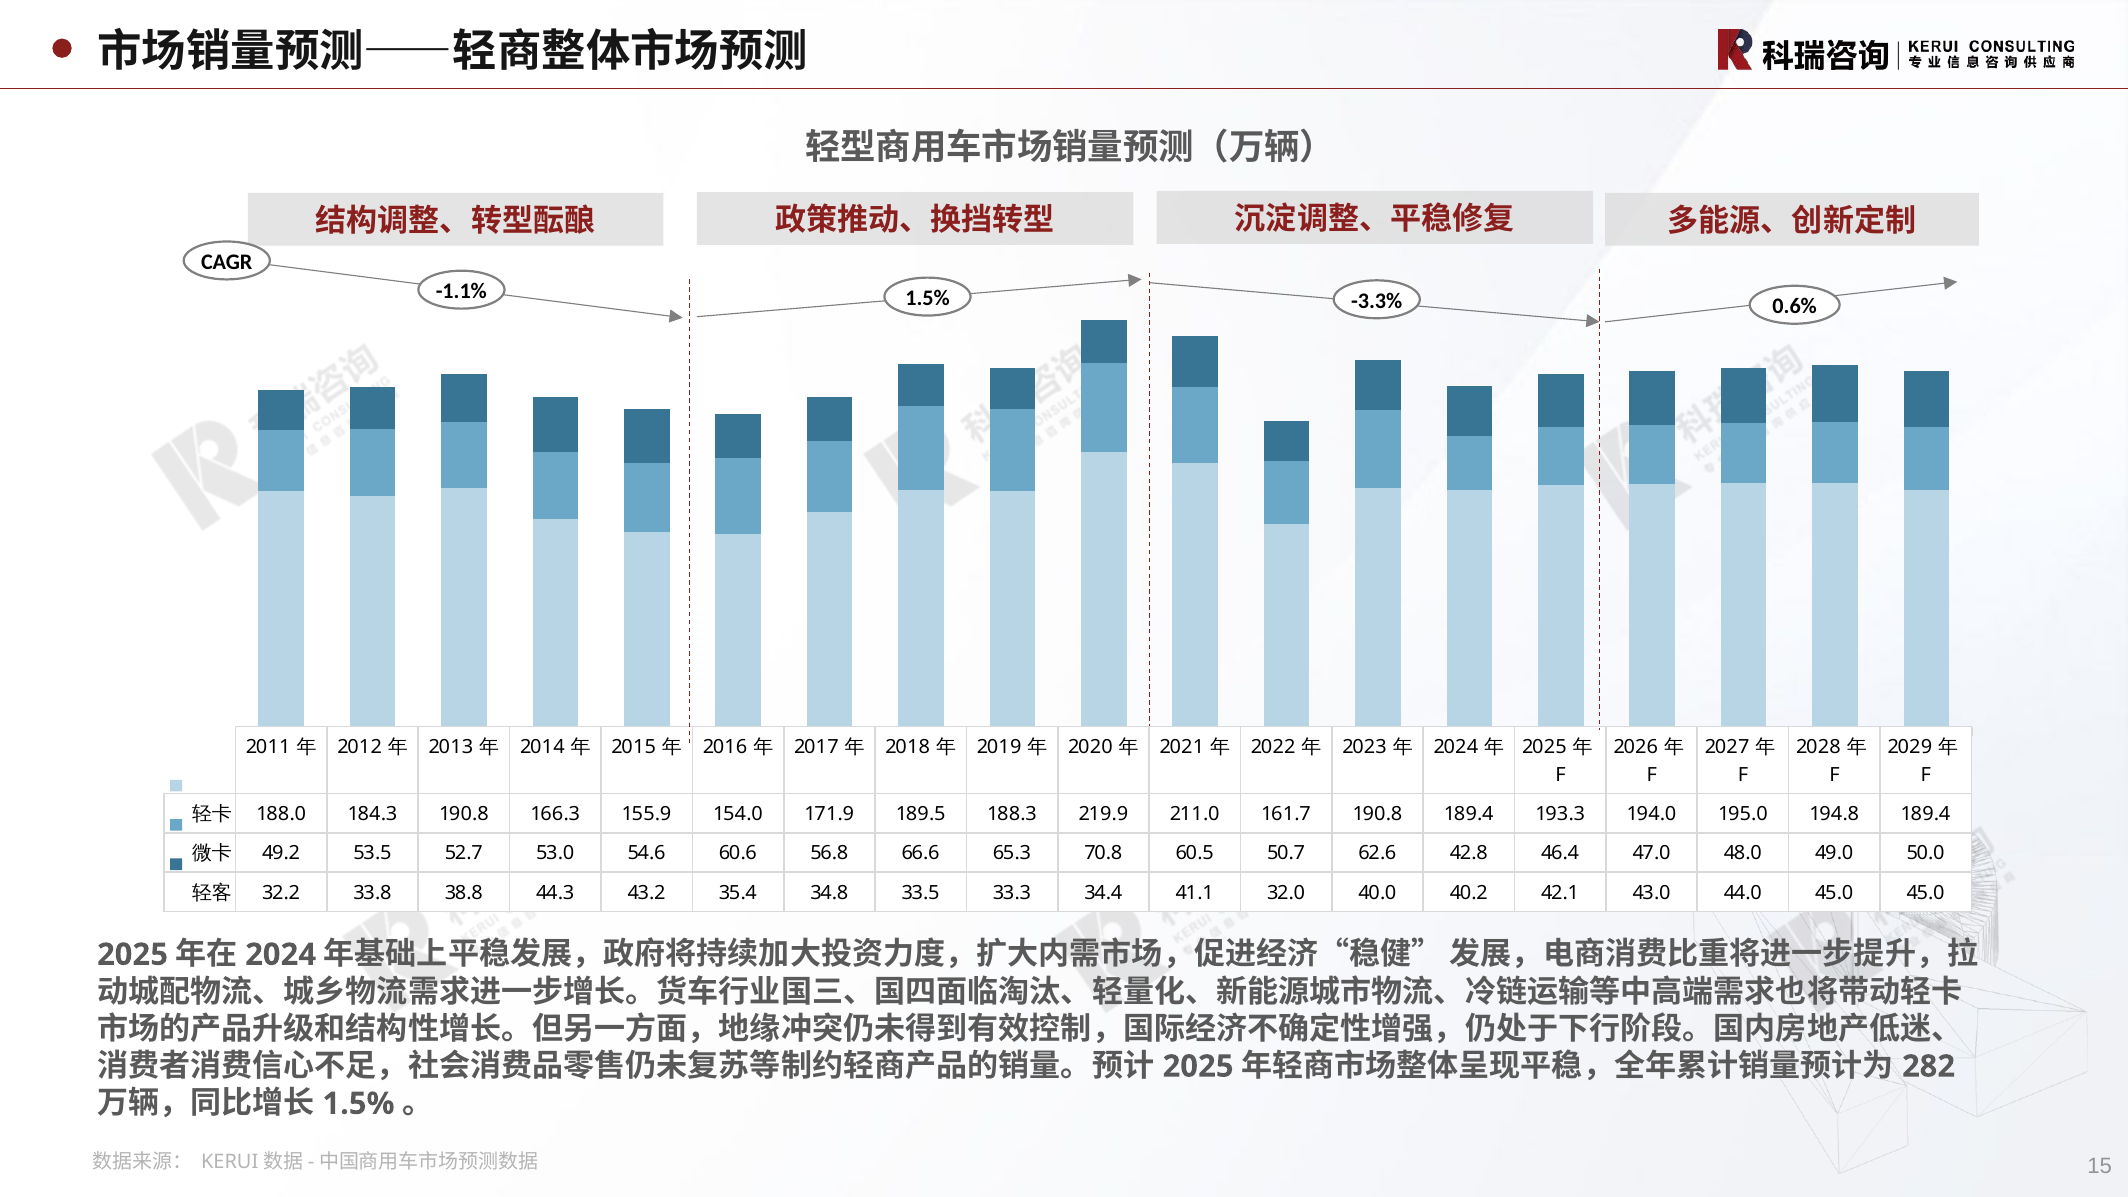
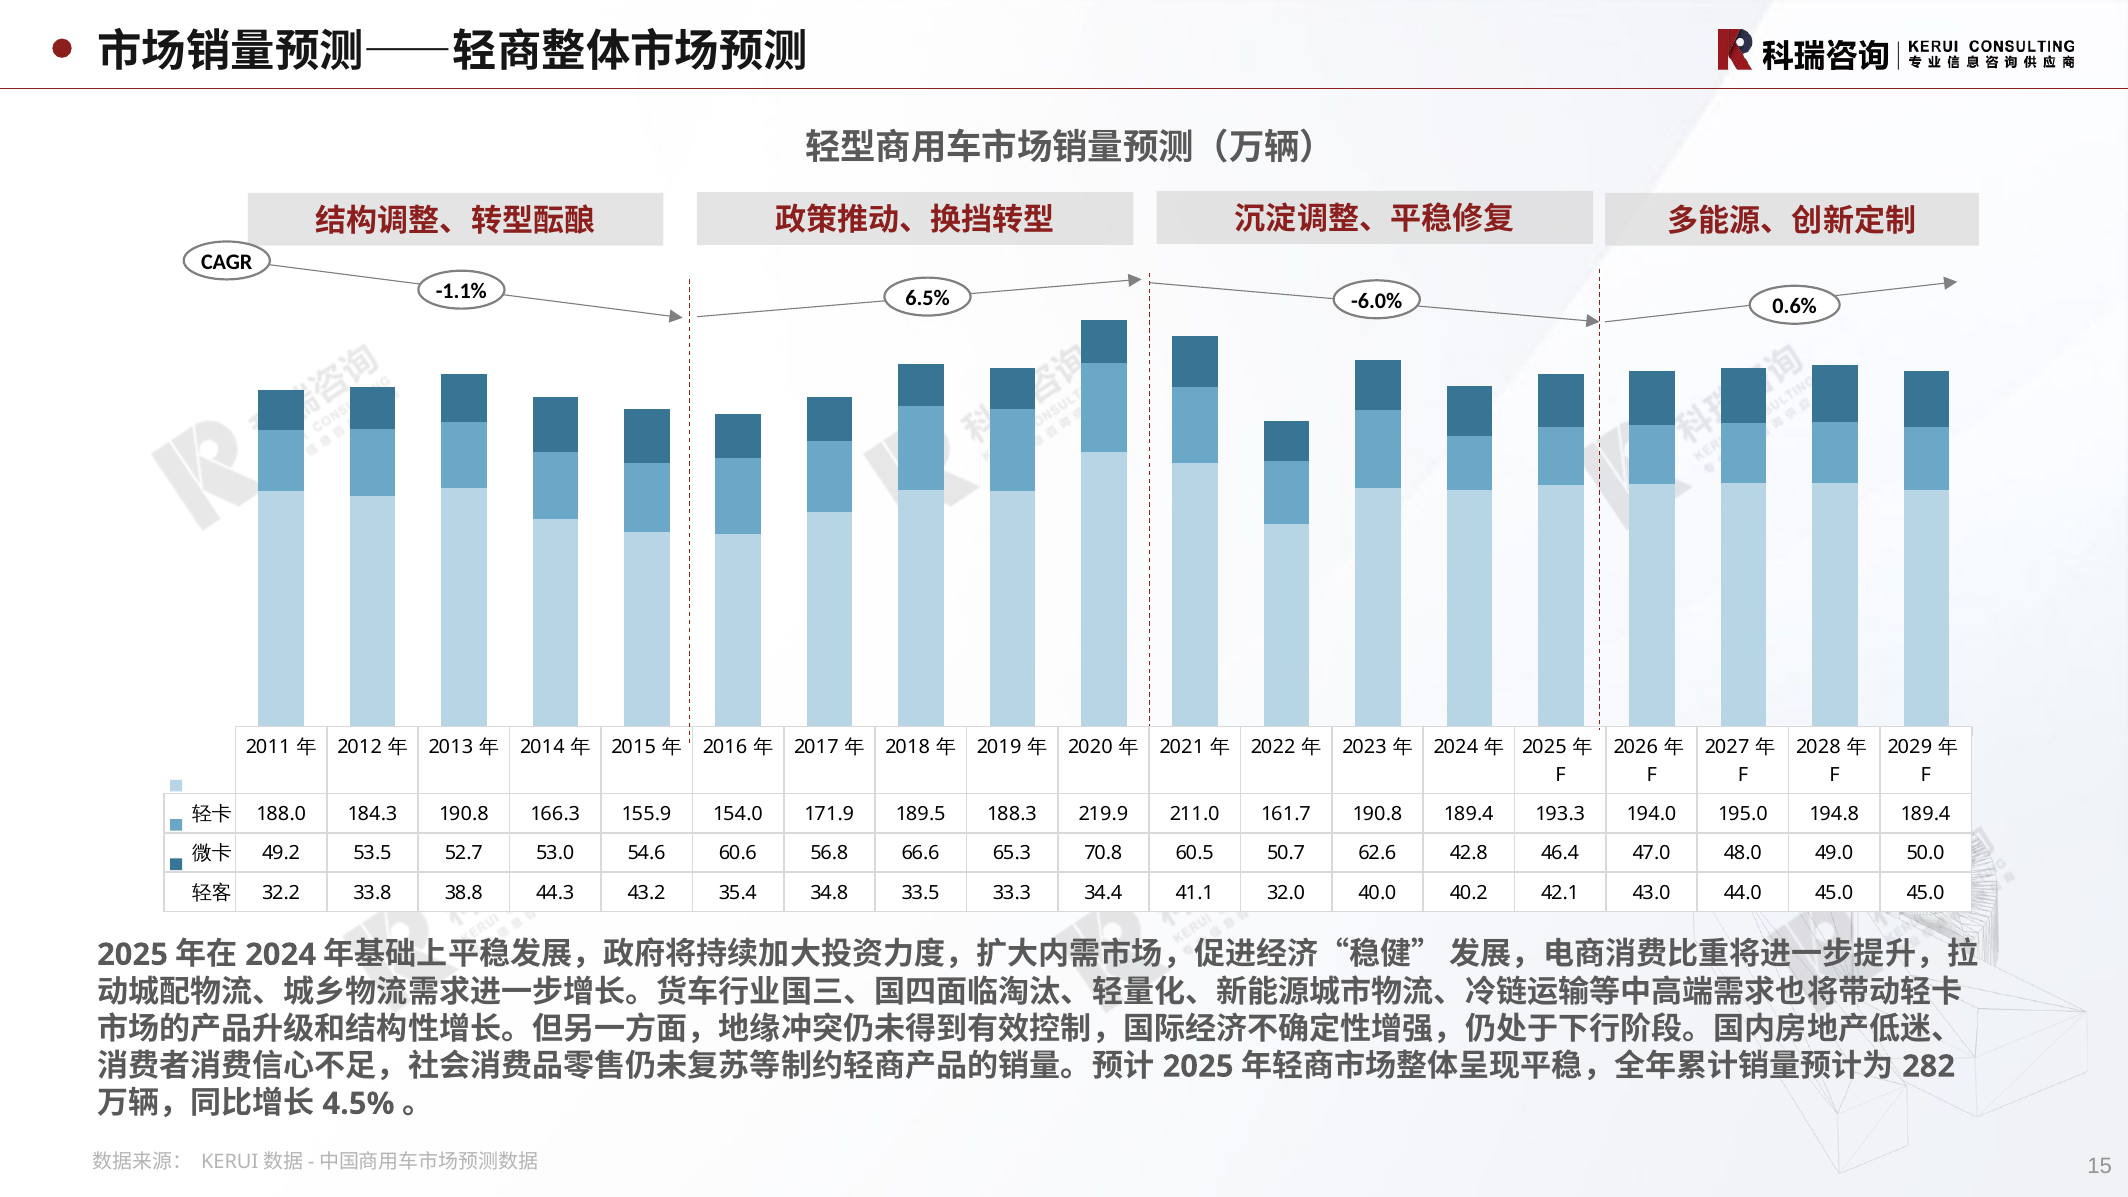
-1.1% 1.5%: 1.5% -> 6.5%
-3.3%: -3.3% -> -6.0%
1.5% at (358, 1104): 1.5% -> 4.5%
